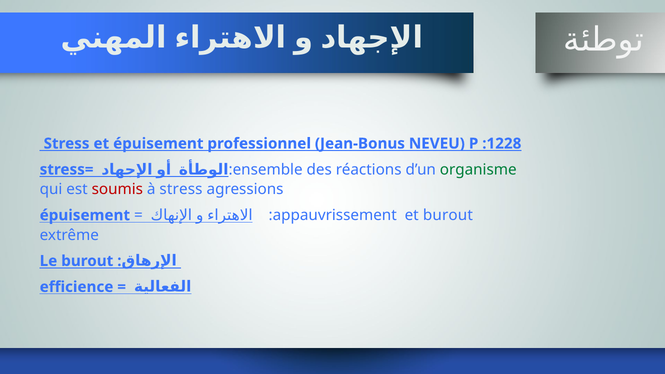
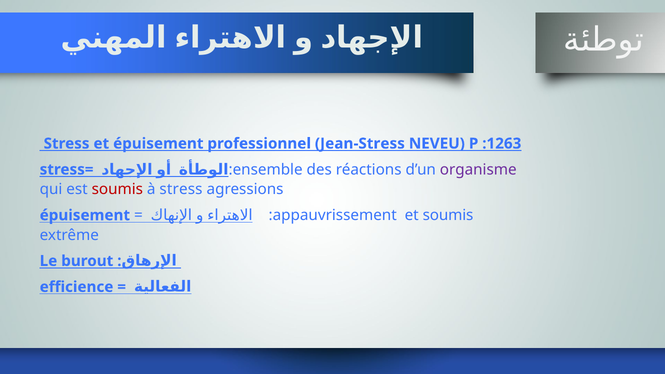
Jean-Bonus: Jean-Bonus -> Jean-Stress
:1228: :1228 -> :1263
organisme colour: green -> purple
et burout: burout -> soumis
